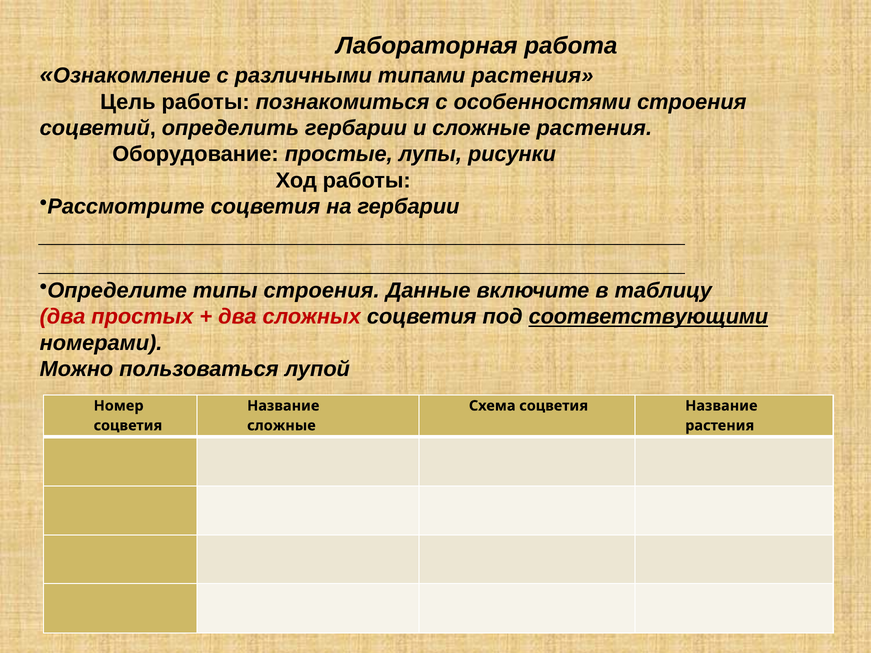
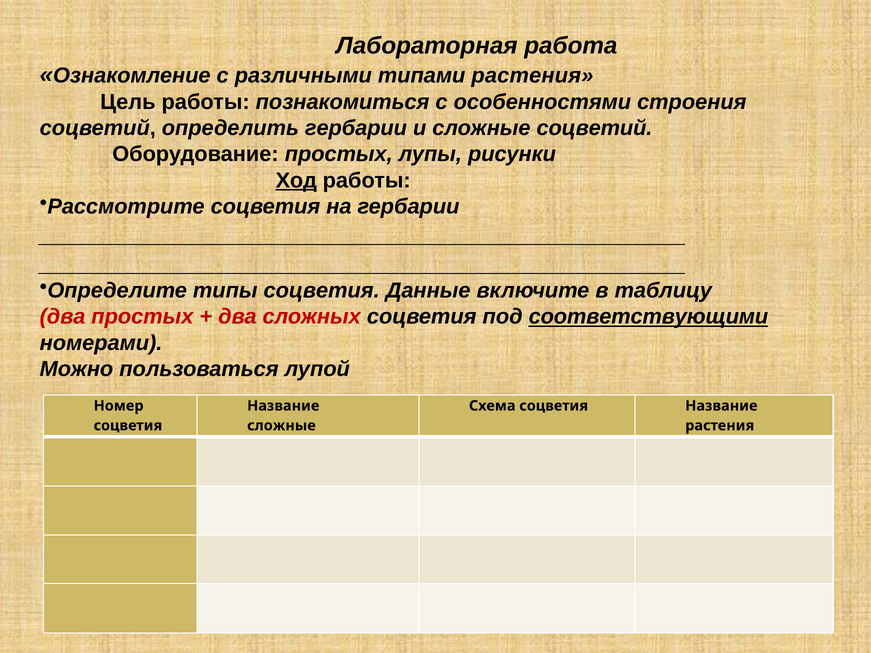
сложные растения: растения -> соцветий
Оборудование простые: простые -> простых
Ход underline: none -> present
типы строения: строения -> соцветия
